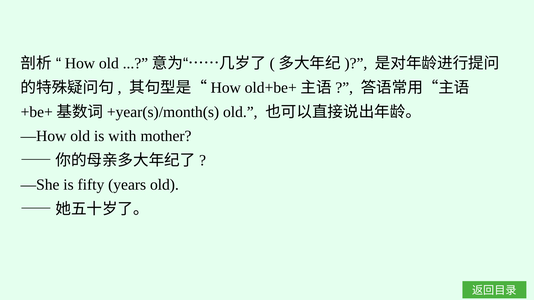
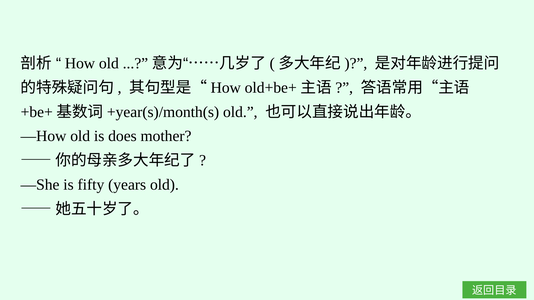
with: with -> does
